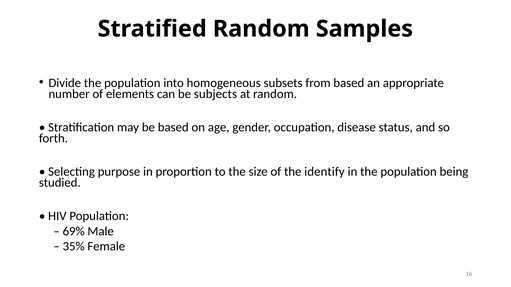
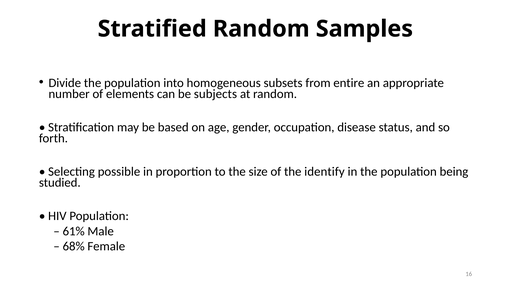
from based: based -> entire
purpose: purpose -> possible
69%: 69% -> 61%
35%: 35% -> 68%
